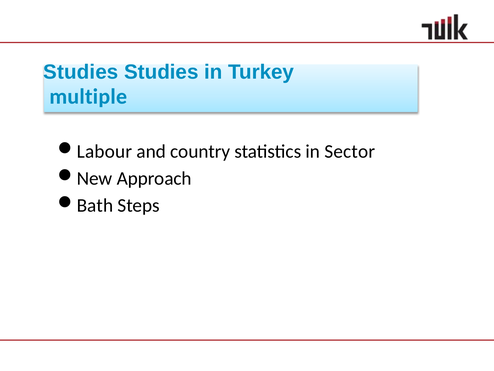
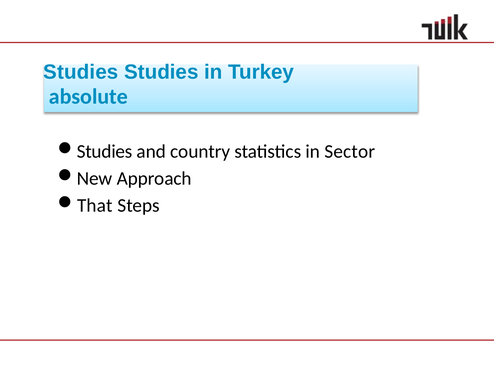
multiple: multiple -> absolute
Labour at (104, 151): Labour -> Studies
Bath: Bath -> That
